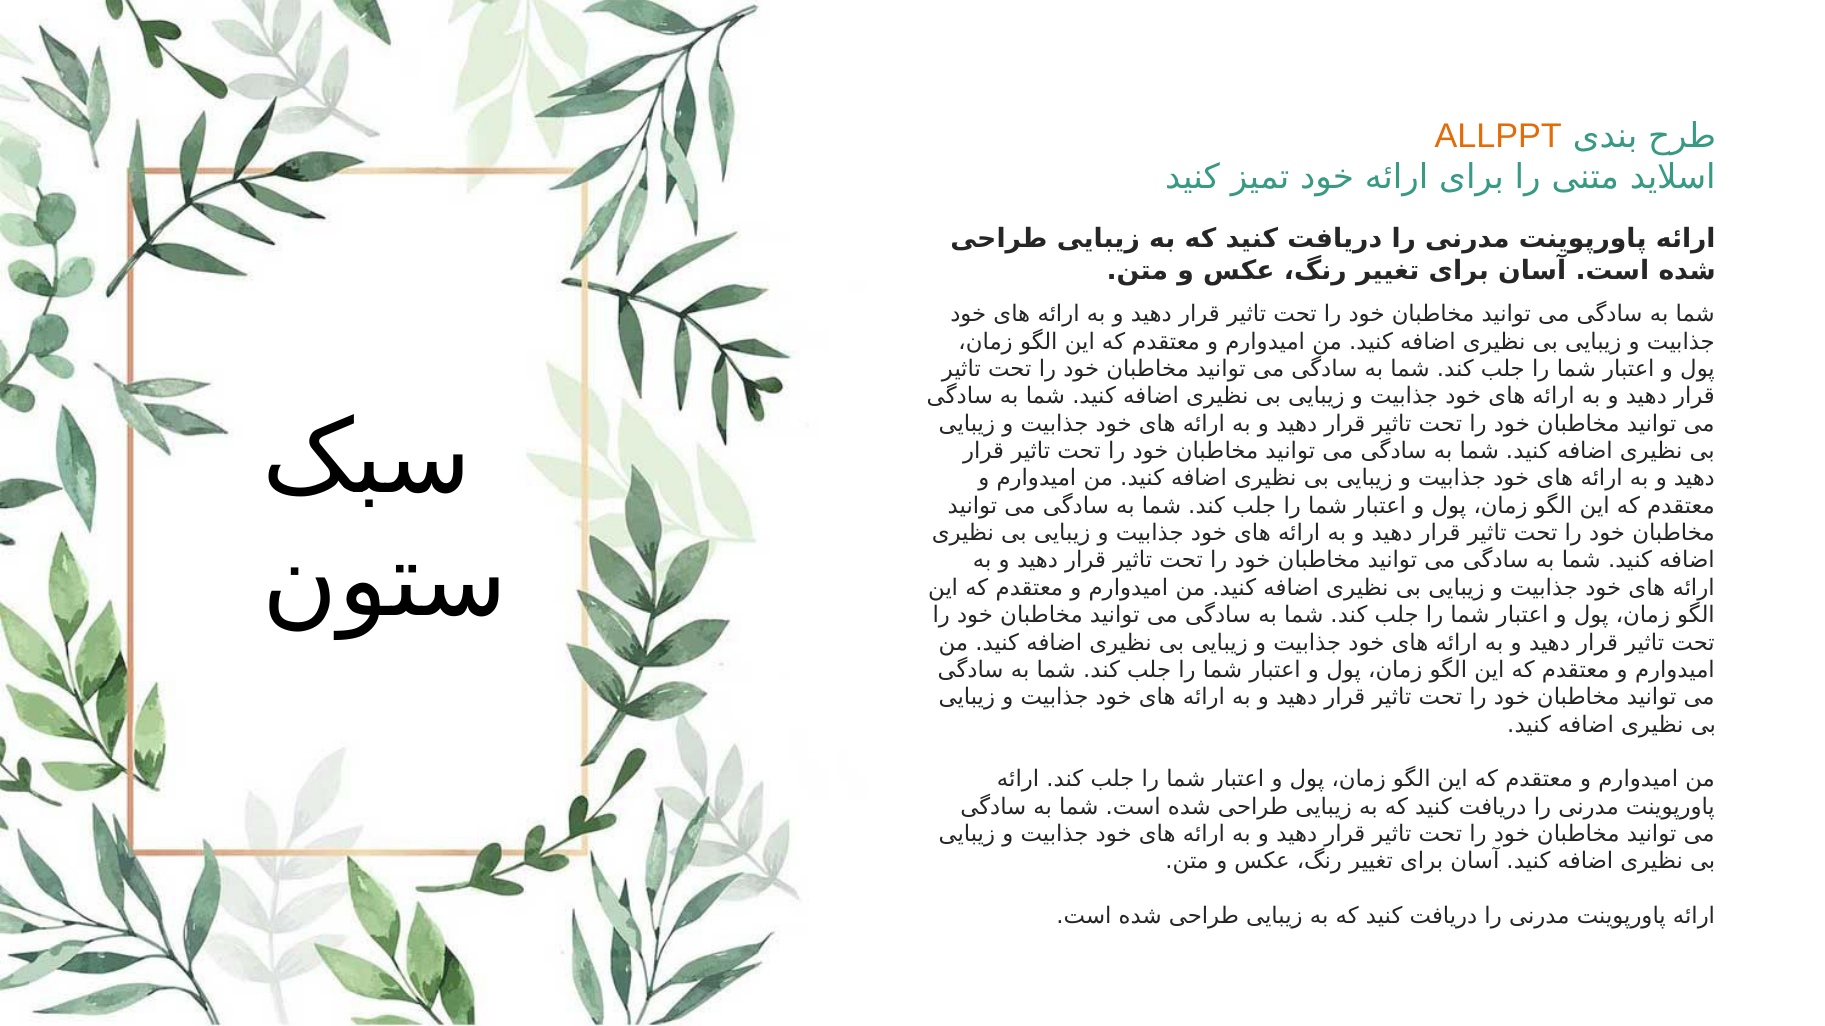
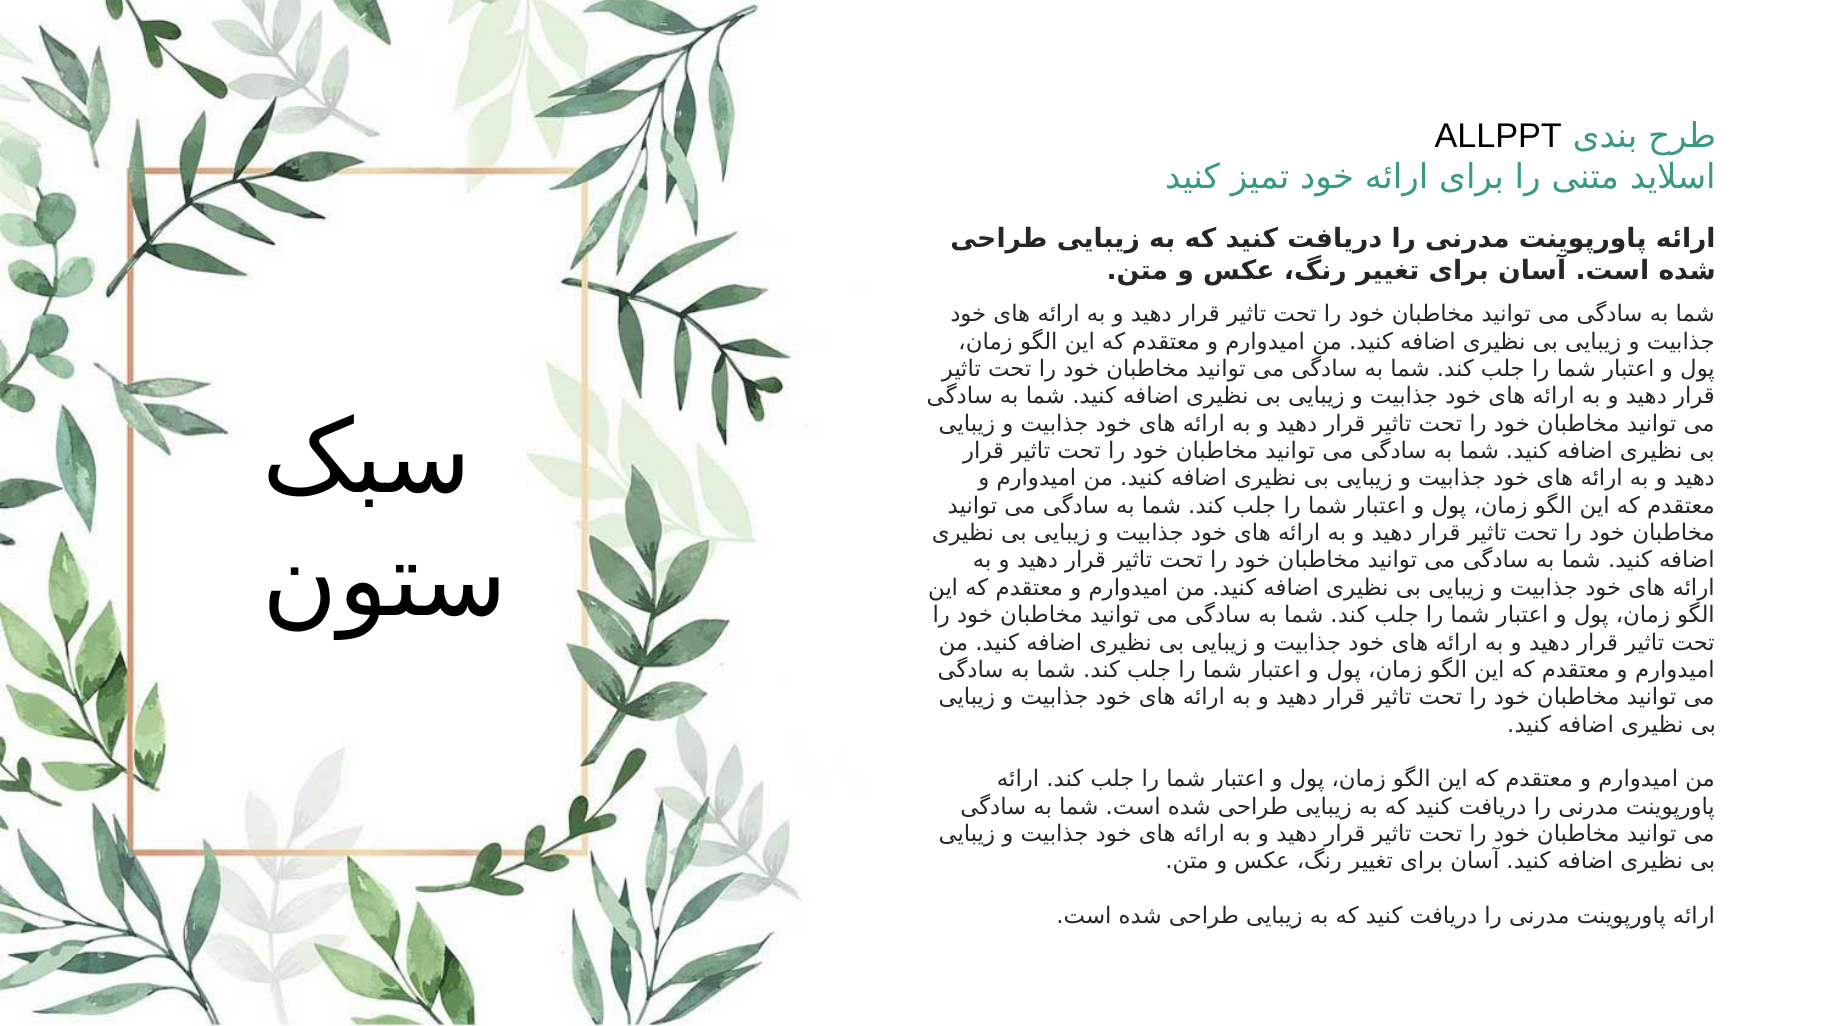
ALLPPT colour: orange -> black
